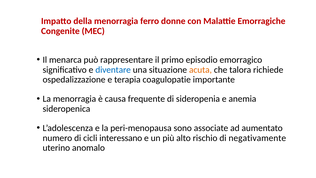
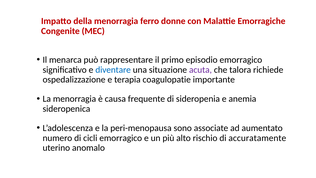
acuta colour: orange -> purple
cicli interessano: interessano -> emorragico
negativamente: negativamente -> accuratamente
